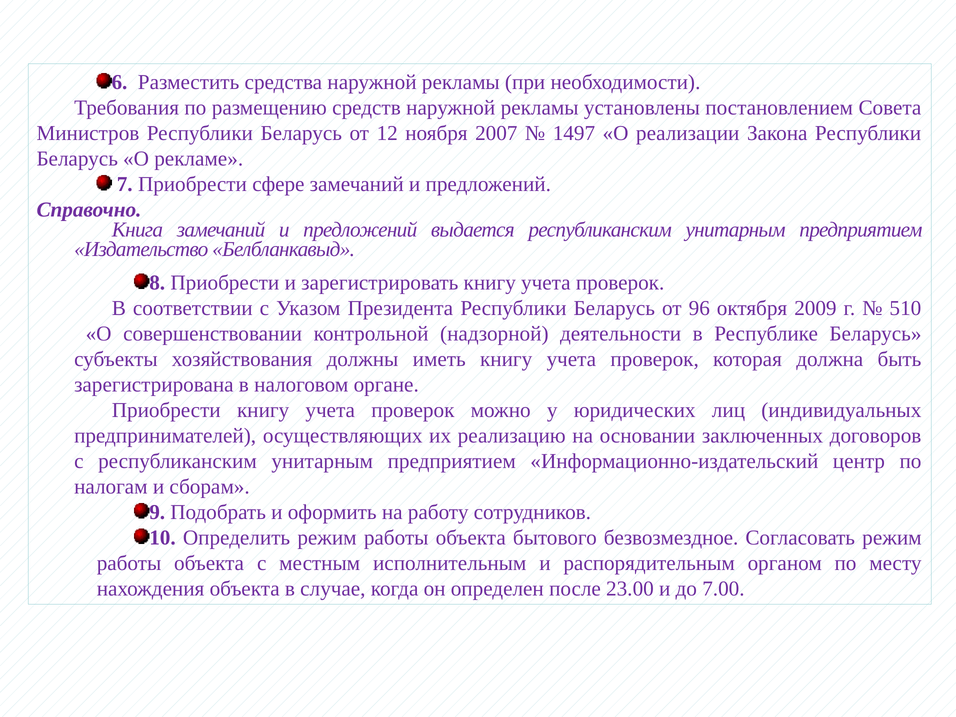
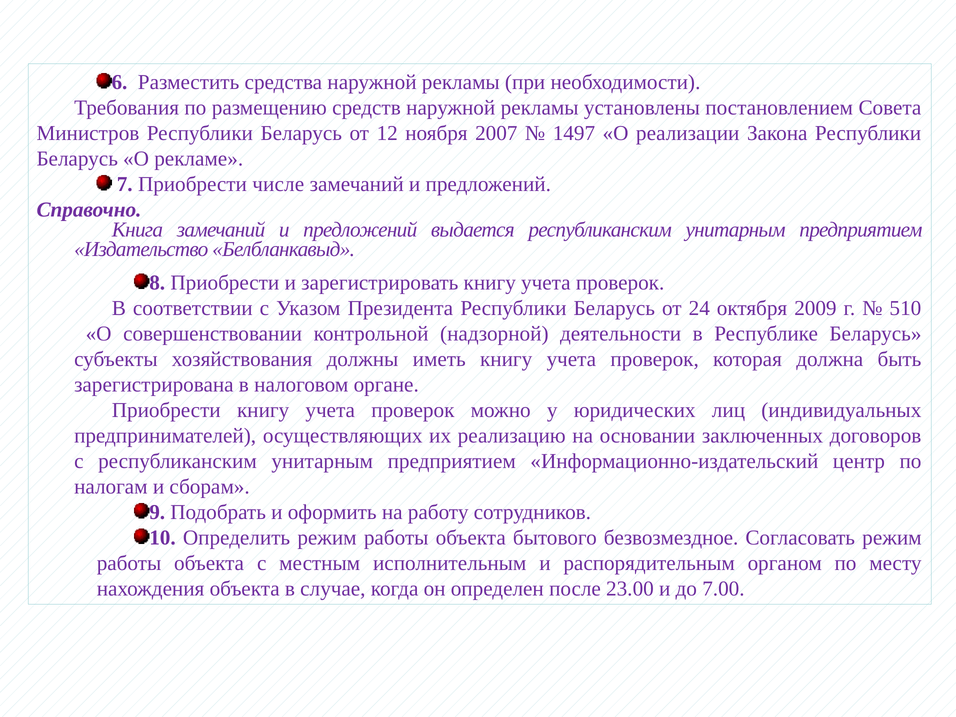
сфере: сфере -> числе
96: 96 -> 24
